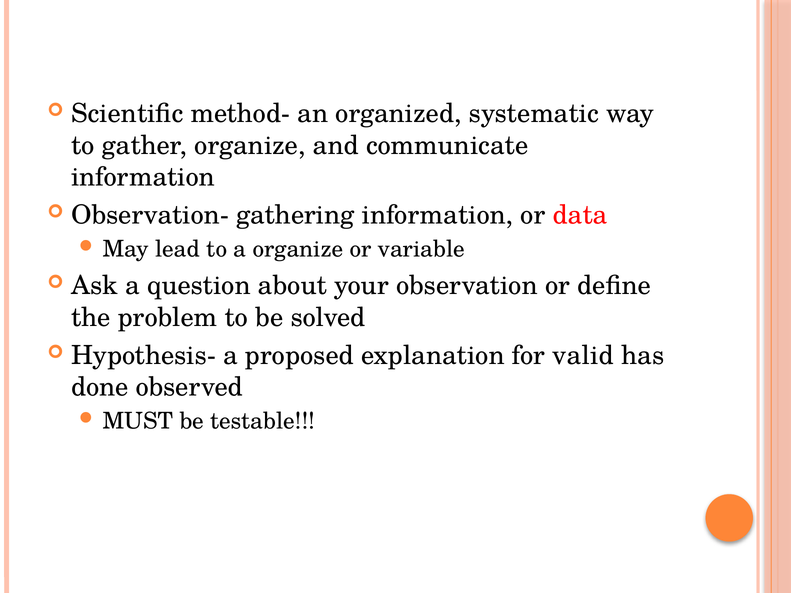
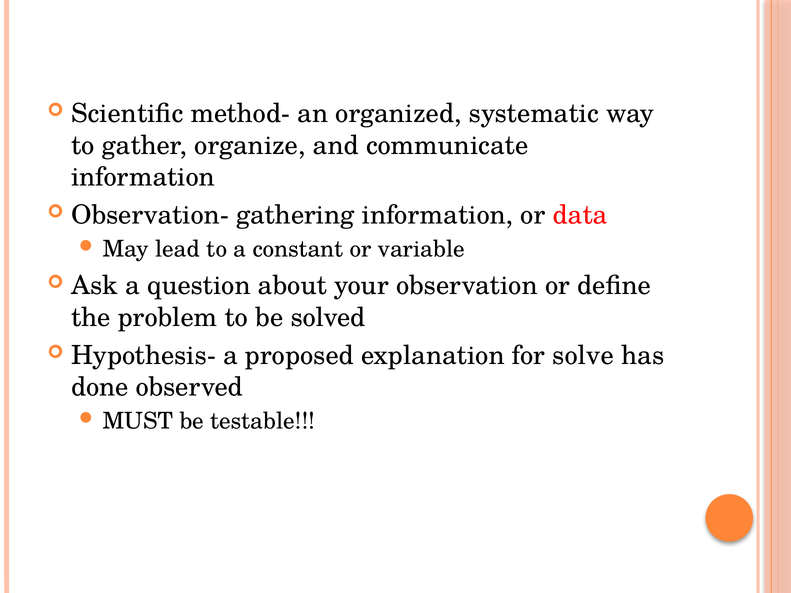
a organize: organize -> constant
valid: valid -> solve
